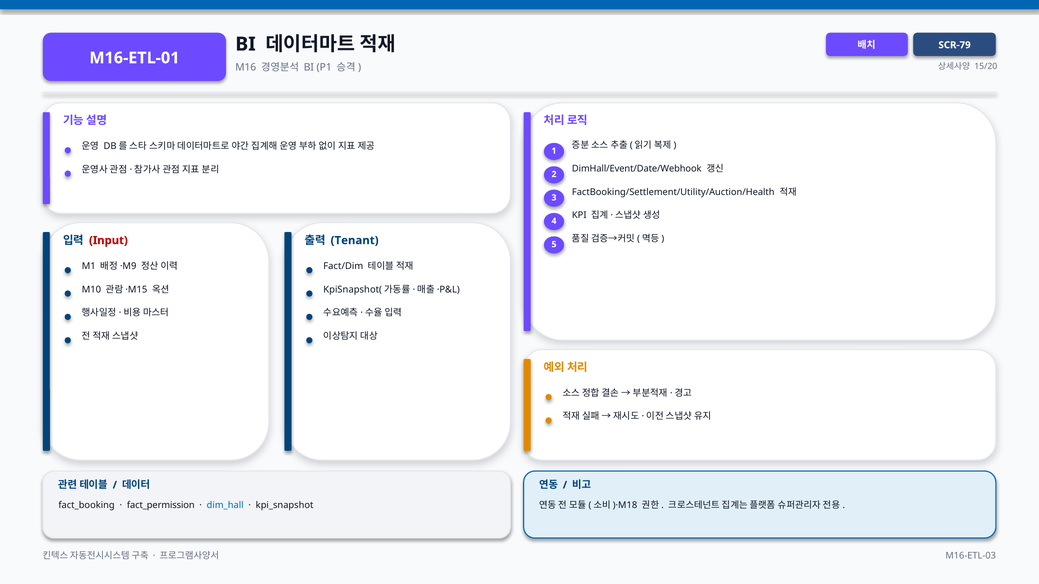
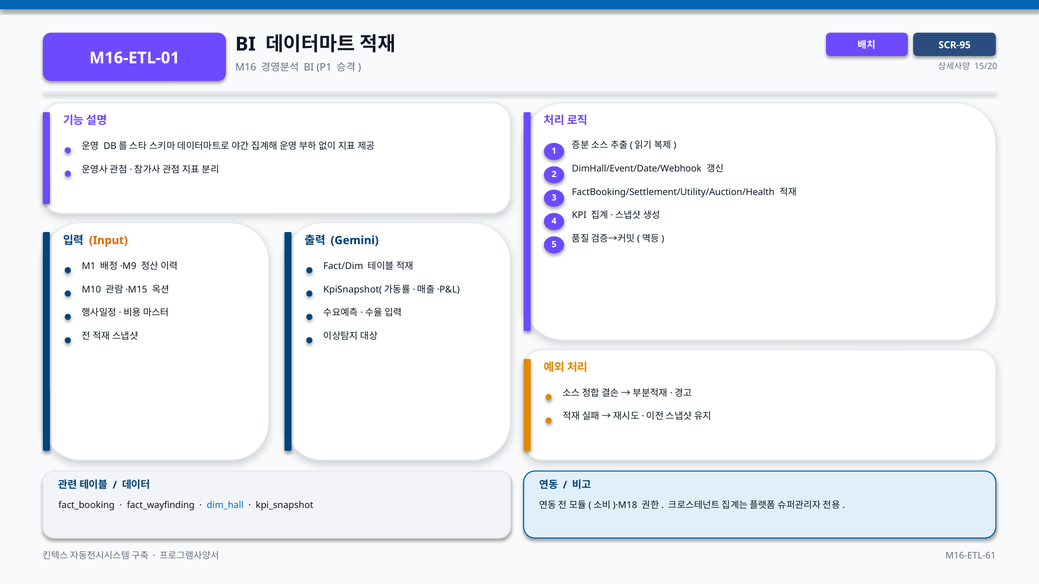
SCR-79: SCR-79 -> SCR-95
Input colour: red -> orange
Tenant: Tenant -> Gemini
fact_permission: fact_permission -> fact_wayfinding
M16-ETL-03: M16-ETL-03 -> M16-ETL-61
